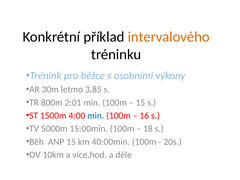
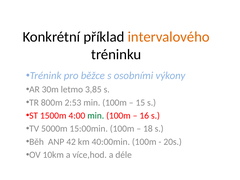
2:01: 2:01 -> 2:53
min at (96, 116) colour: blue -> green
ANP 15: 15 -> 42
